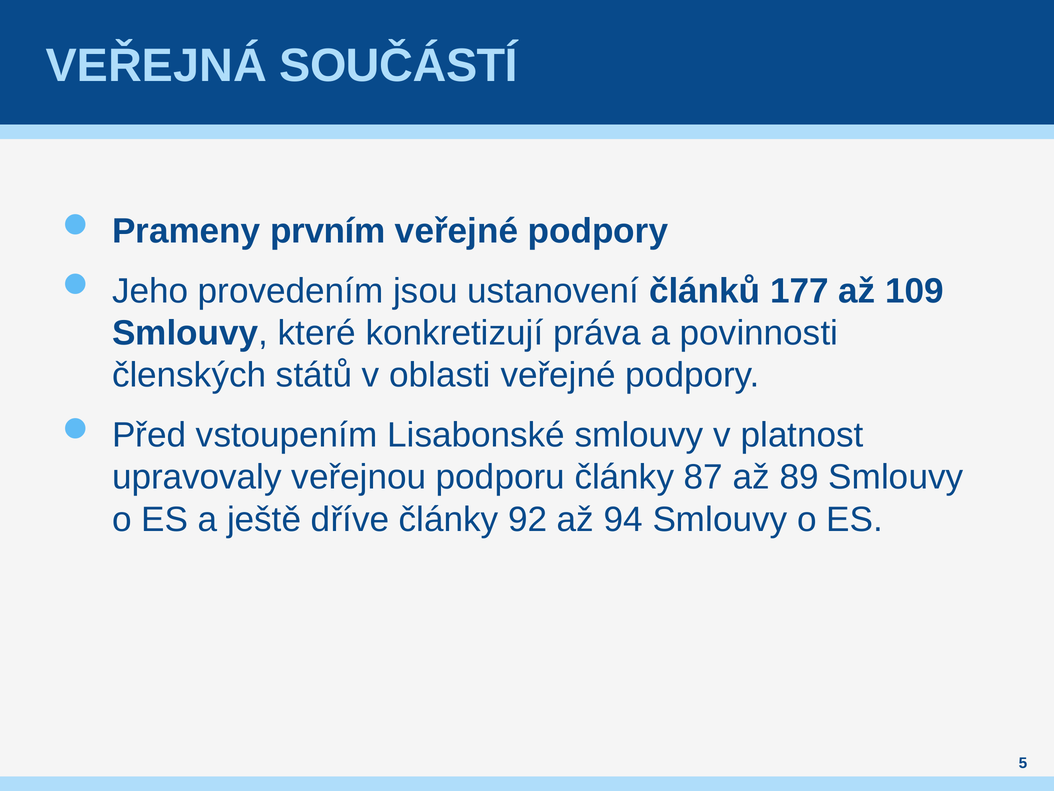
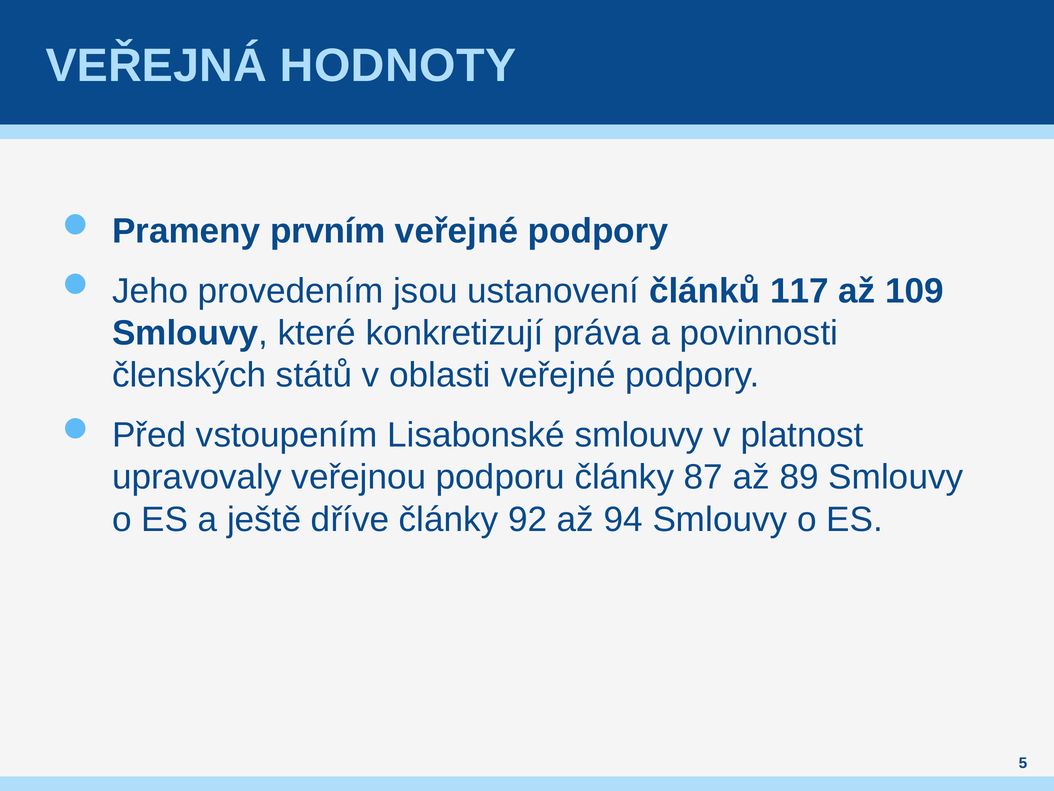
SOUČÁSTÍ: SOUČÁSTÍ -> HODNOTY
177: 177 -> 117
